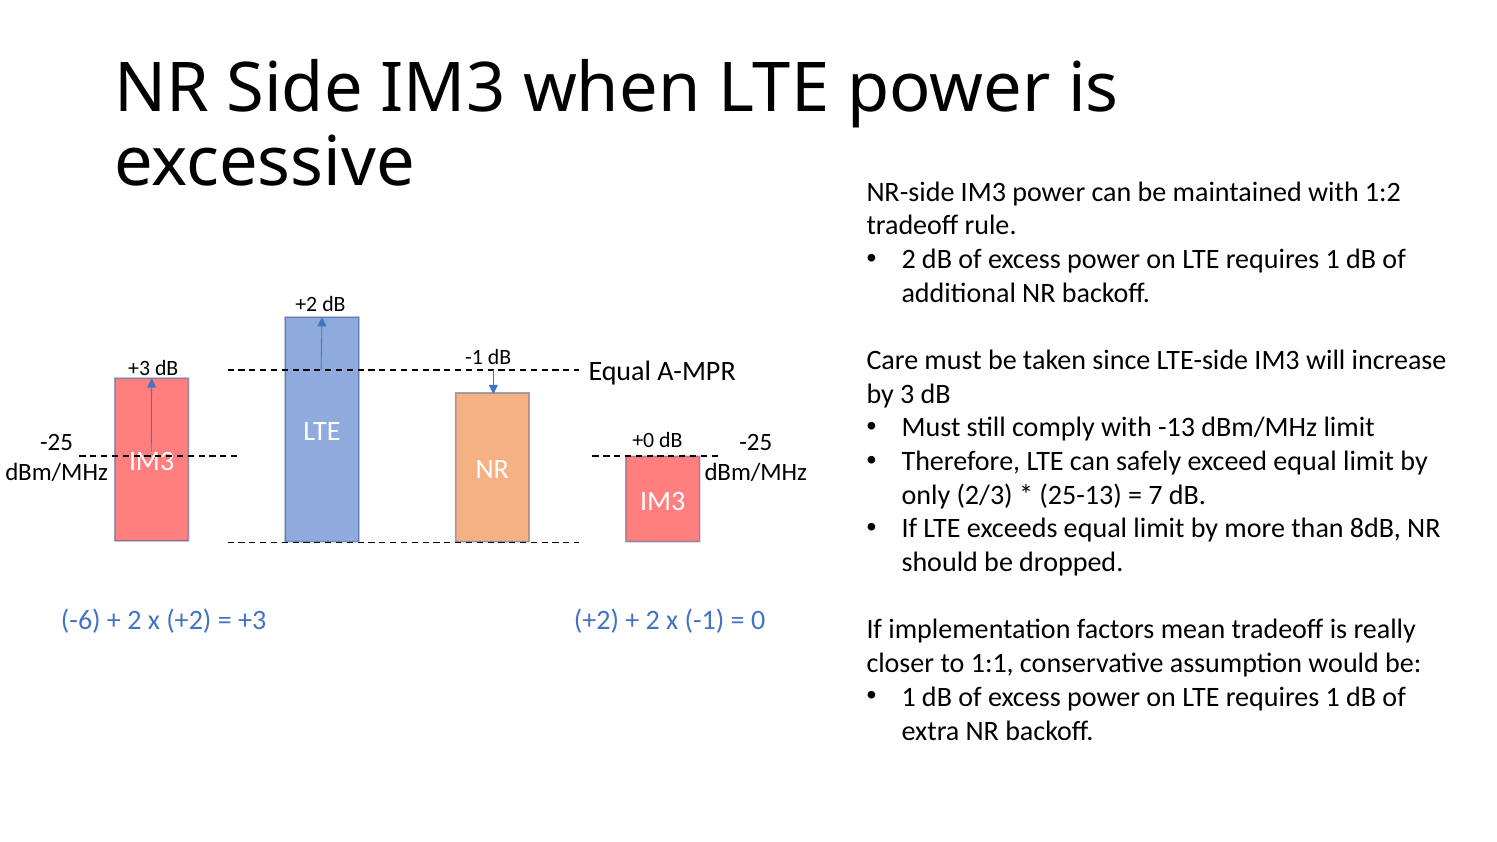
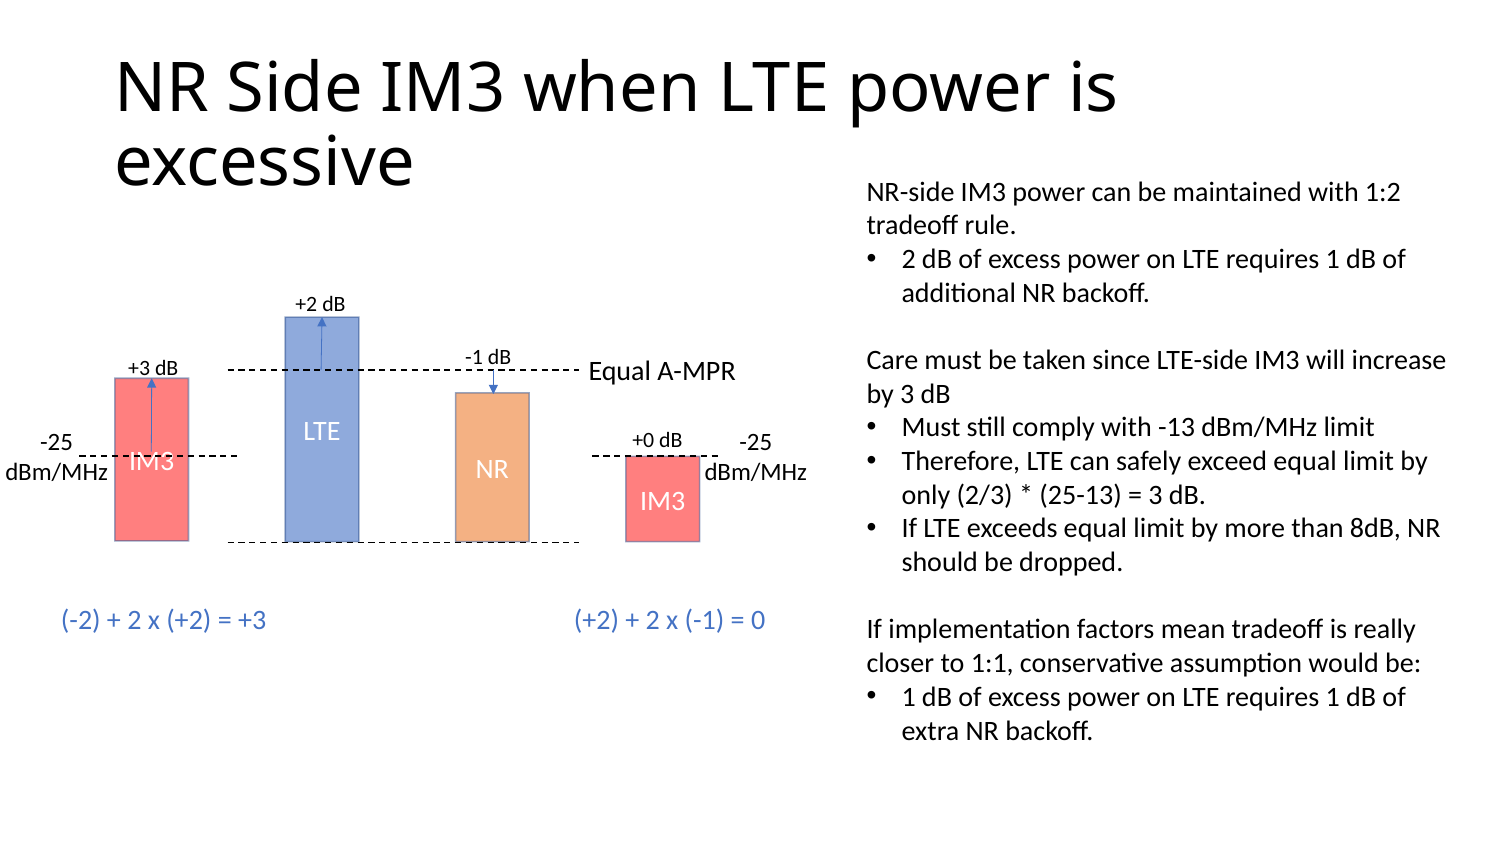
7 at (1156, 495): 7 -> 3
-6: -6 -> -2
